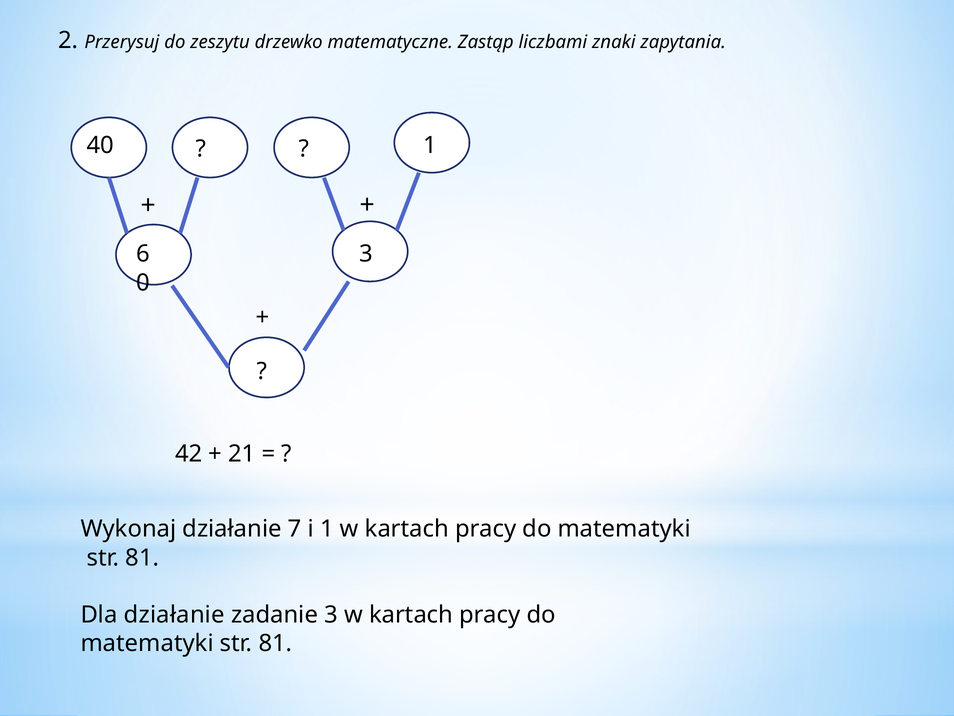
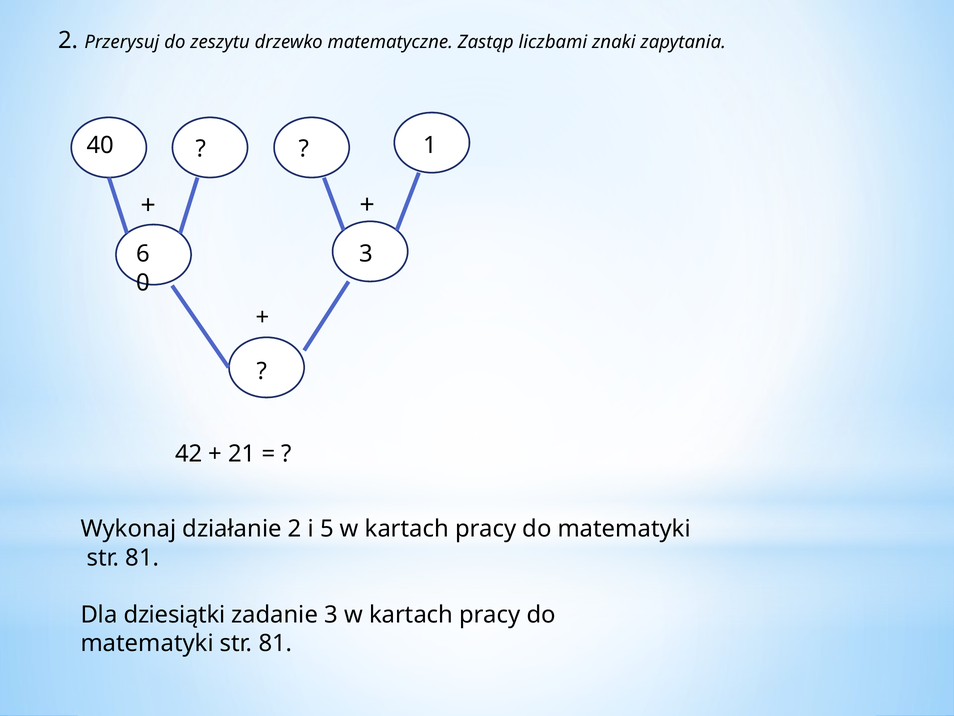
działanie 7: 7 -> 2
i 1: 1 -> 5
Dla działanie: działanie -> dziesiątki
